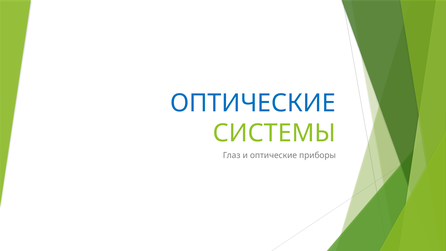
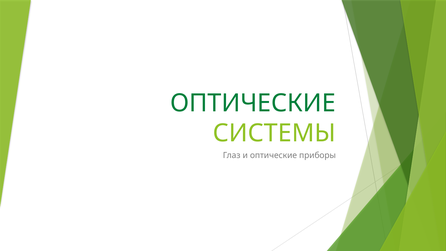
ОПТИЧЕСКИЕ at (253, 103) colour: blue -> green
